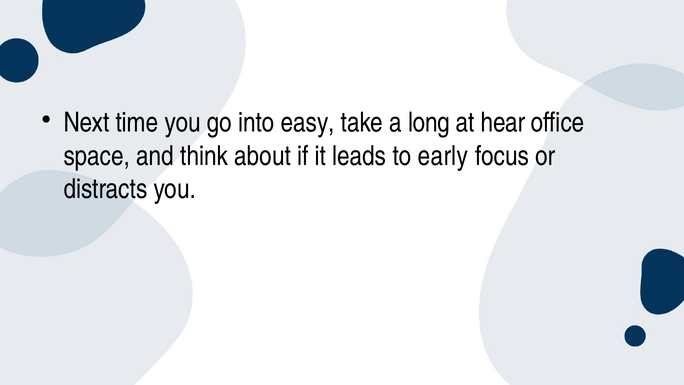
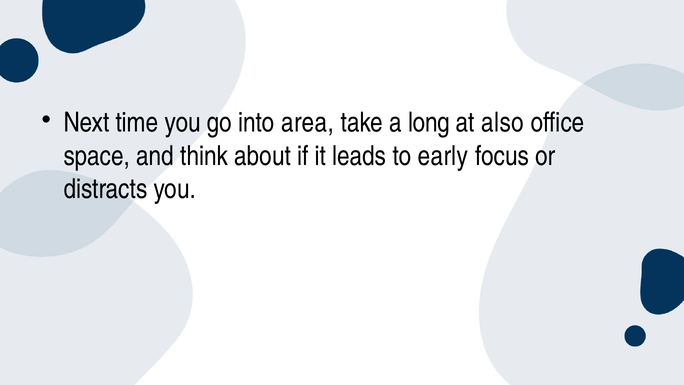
easy: easy -> area
hear: hear -> also
